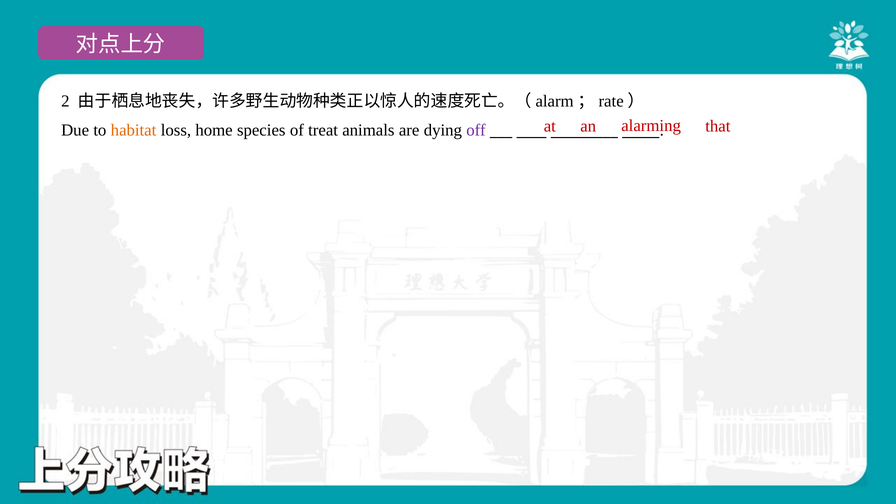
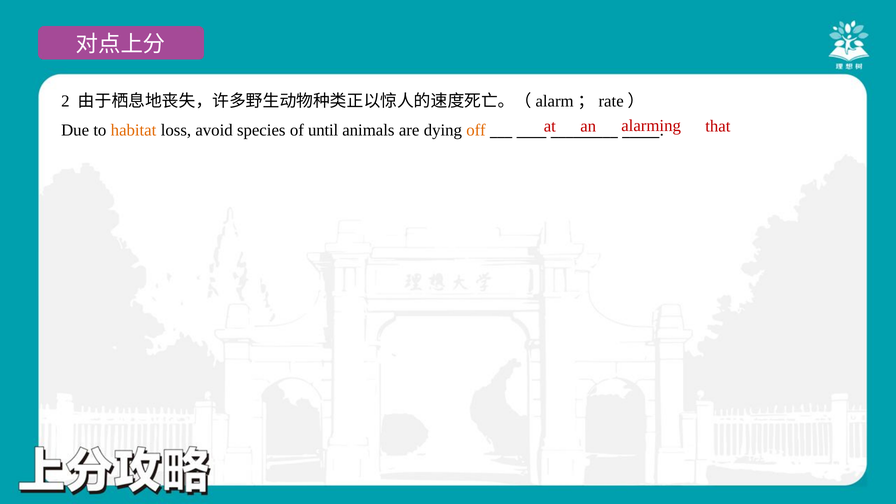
home: home -> avoid
treat: treat -> until
off colour: purple -> orange
